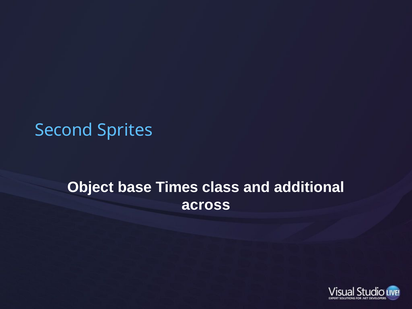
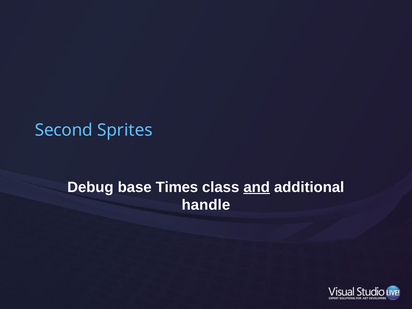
Object: Object -> Debug
and underline: none -> present
across: across -> handle
